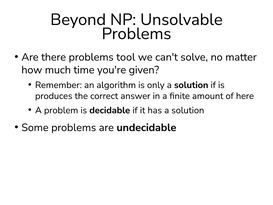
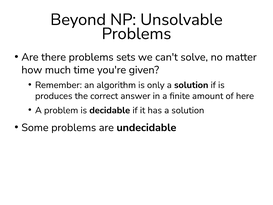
tool: tool -> sets
